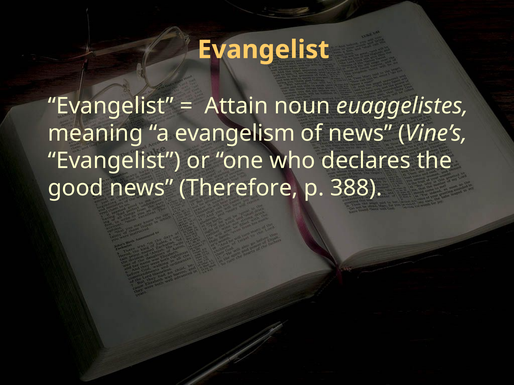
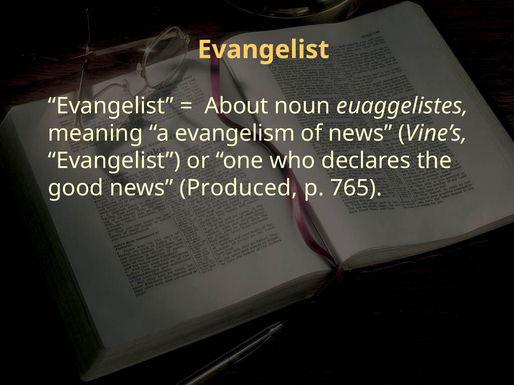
Attain: Attain -> About
Therefore: Therefore -> Produced
388: 388 -> 765
